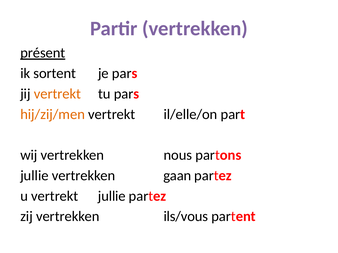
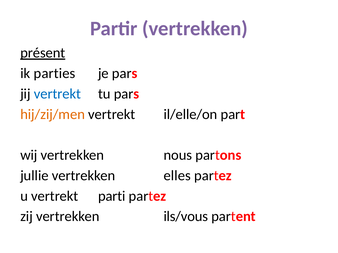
sortent: sortent -> parties
vertrekt at (57, 94) colour: orange -> blue
gaan: gaan -> elles
vertrekt jullie: jullie -> parti
